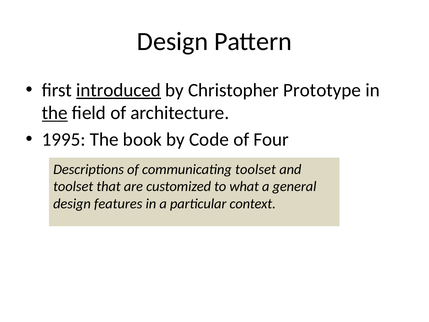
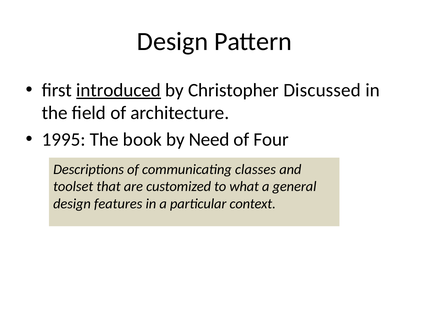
Prototype: Prototype -> Discussed
the at (55, 113) underline: present -> none
Code: Code -> Need
communicating toolset: toolset -> classes
